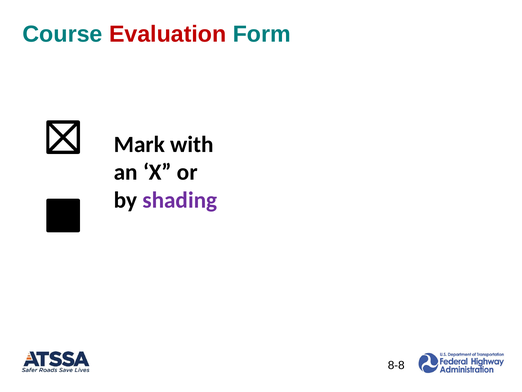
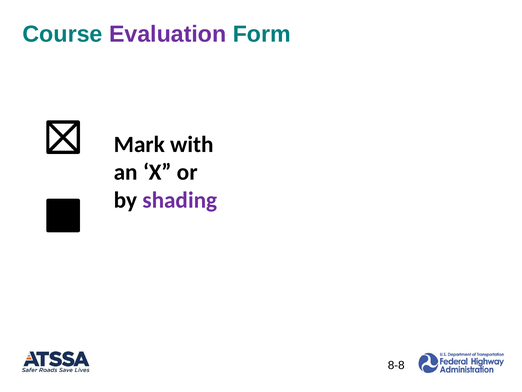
Evaluation colour: red -> purple
